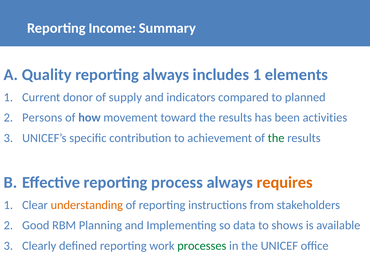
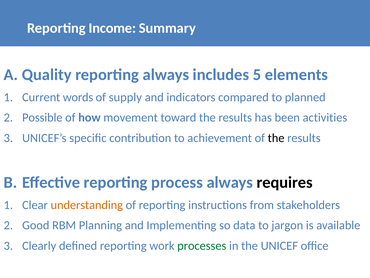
includes 1: 1 -> 5
donor: donor -> words
Persons: Persons -> Possible
the at (276, 138) colour: green -> black
requires colour: orange -> black
shows: shows -> jargon
